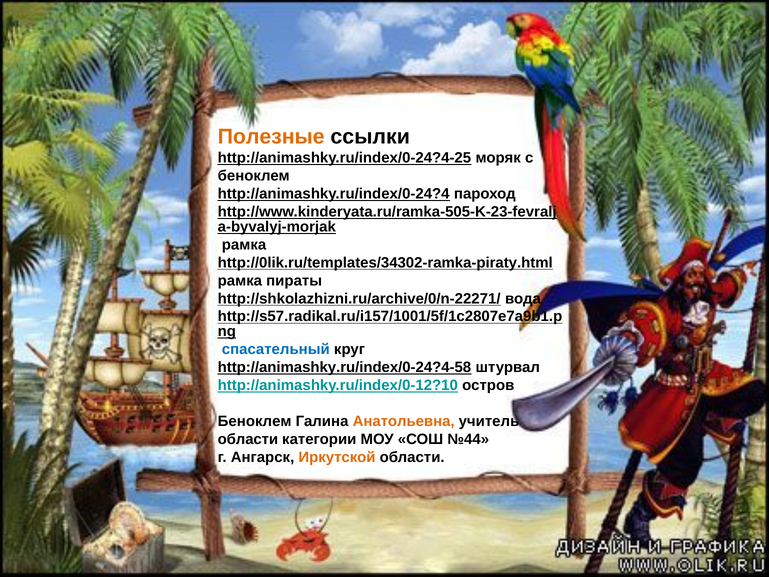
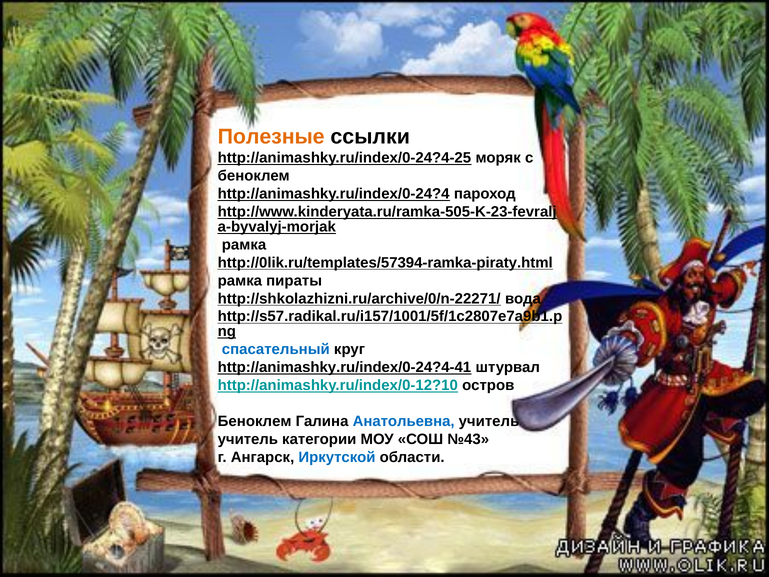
http://0lik.ru/templates/34302-ramka-piraty.html: http://0lik.ru/templates/34302-ramka-piraty.html -> http://0lik.ru/templates/57394-ramka-piraty.html
http://animashky.ru/index/0-24?4-58: http://animashky.ru/index/0-24?4-58 -> http://animashky.ru/index/0-24?4-41
Анатольевна colour: orange -> blue
области at (248, 439): области -> учитель
№44: №44 -> №43
Иркутской colour: orange -> blue
